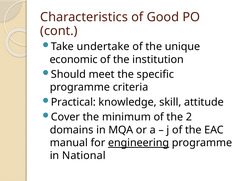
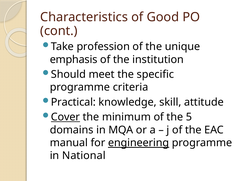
undertake: undertake -> profession
economic: economic -> emphasis
Cover underline: none -> present
2: 2 -> 5
